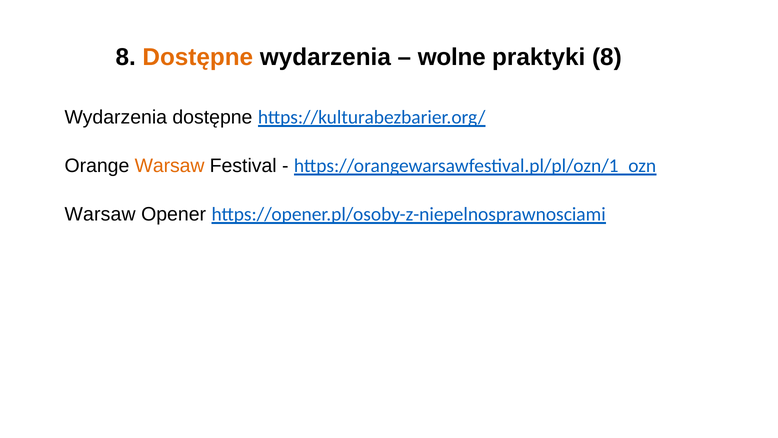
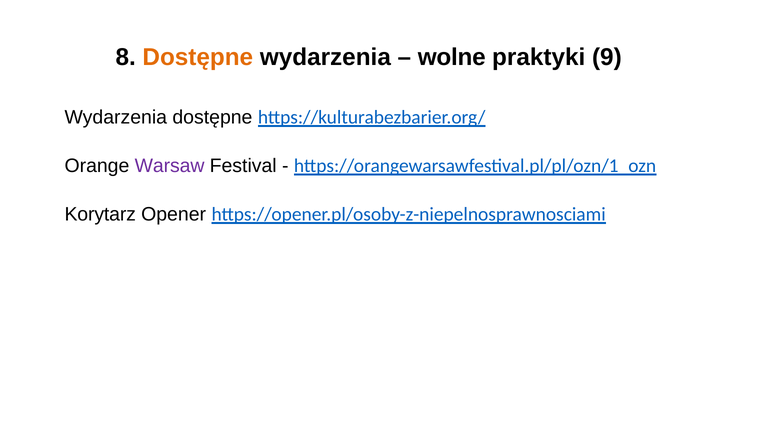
praktyki 8: 8 -> 9
Warsaw at (170, 166) colour: orange -> purple
Warsaw at (100, 214): Warsaw -> Korytarz
